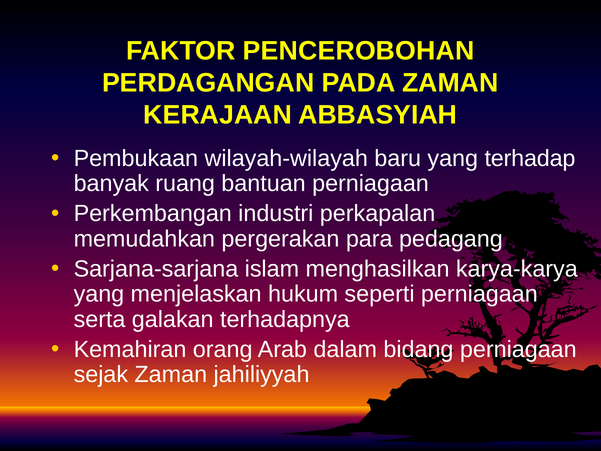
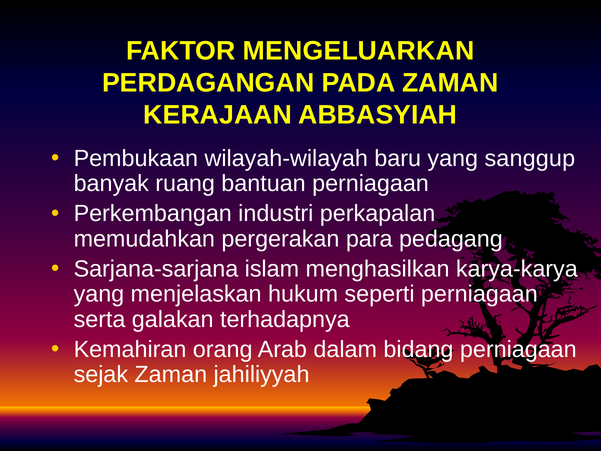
PENCEROBOHAN: PENCEROBOHAN -> MENGELUARKAN
terhadap: terhadap -> sanggup
